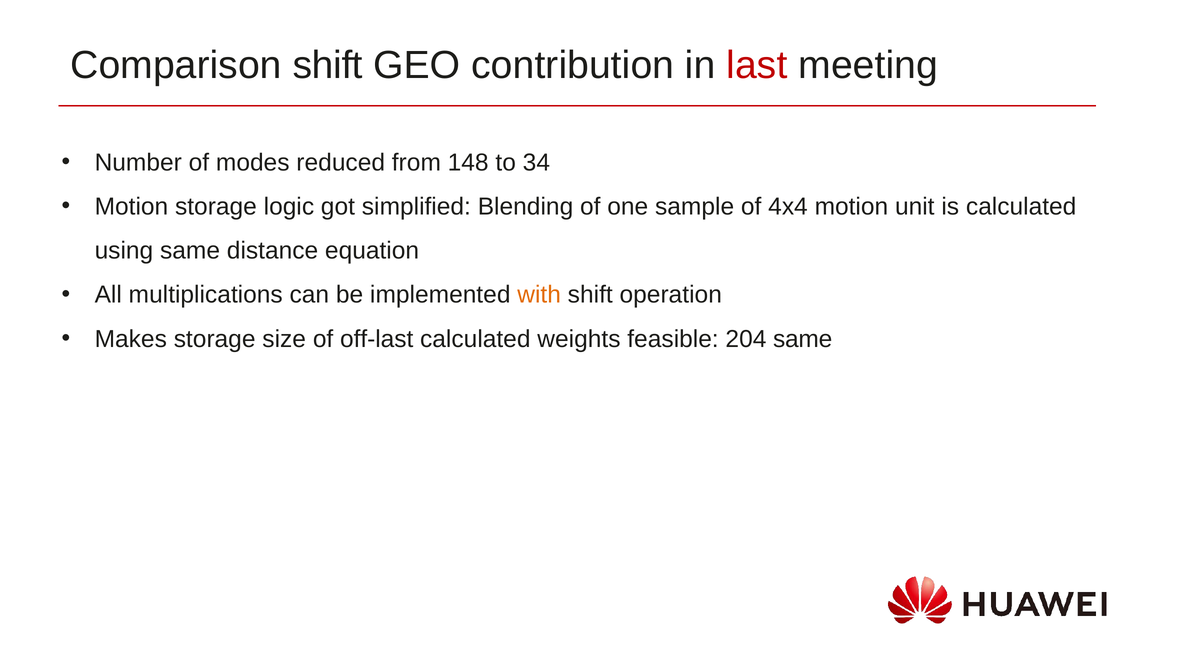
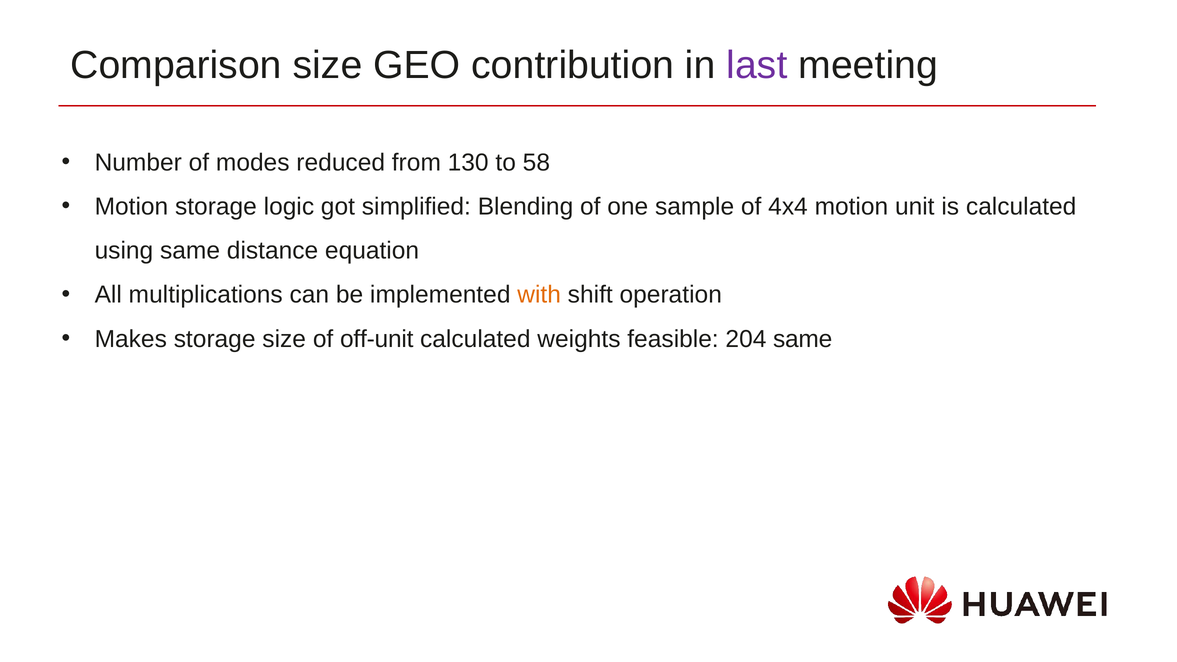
Comparison shift: shift -> size
last colour: red -> purple
148: 148 -> 130
34: 34 -> 58
off-last: off-last -> off-unit
